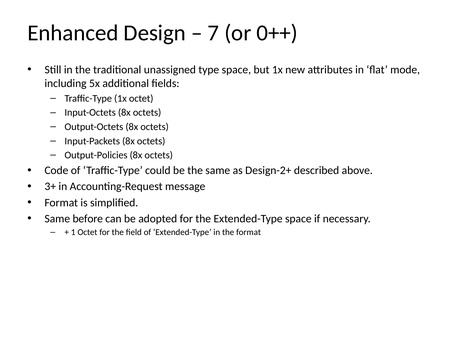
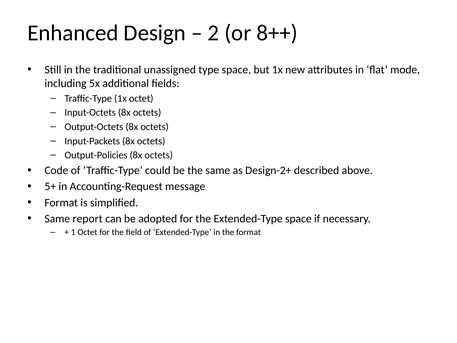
7: 7 -> 2
0++: 0++ -> 8++
3+: 3+ -> 5+
before: before -> report
